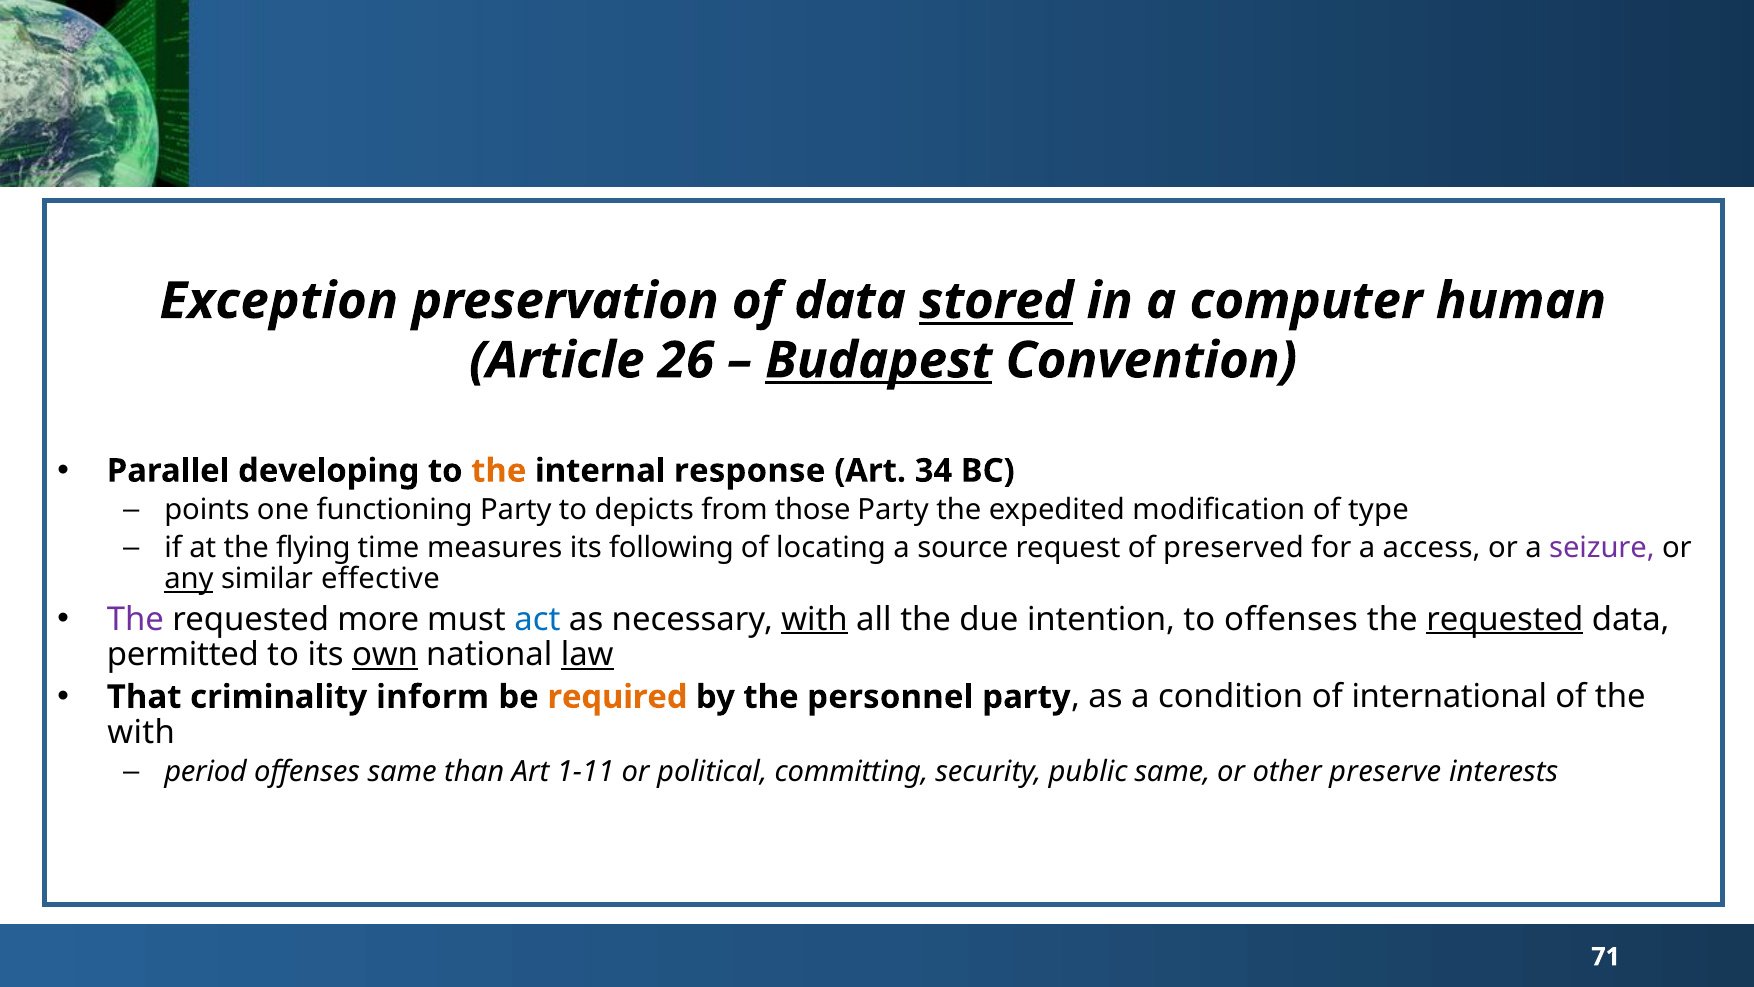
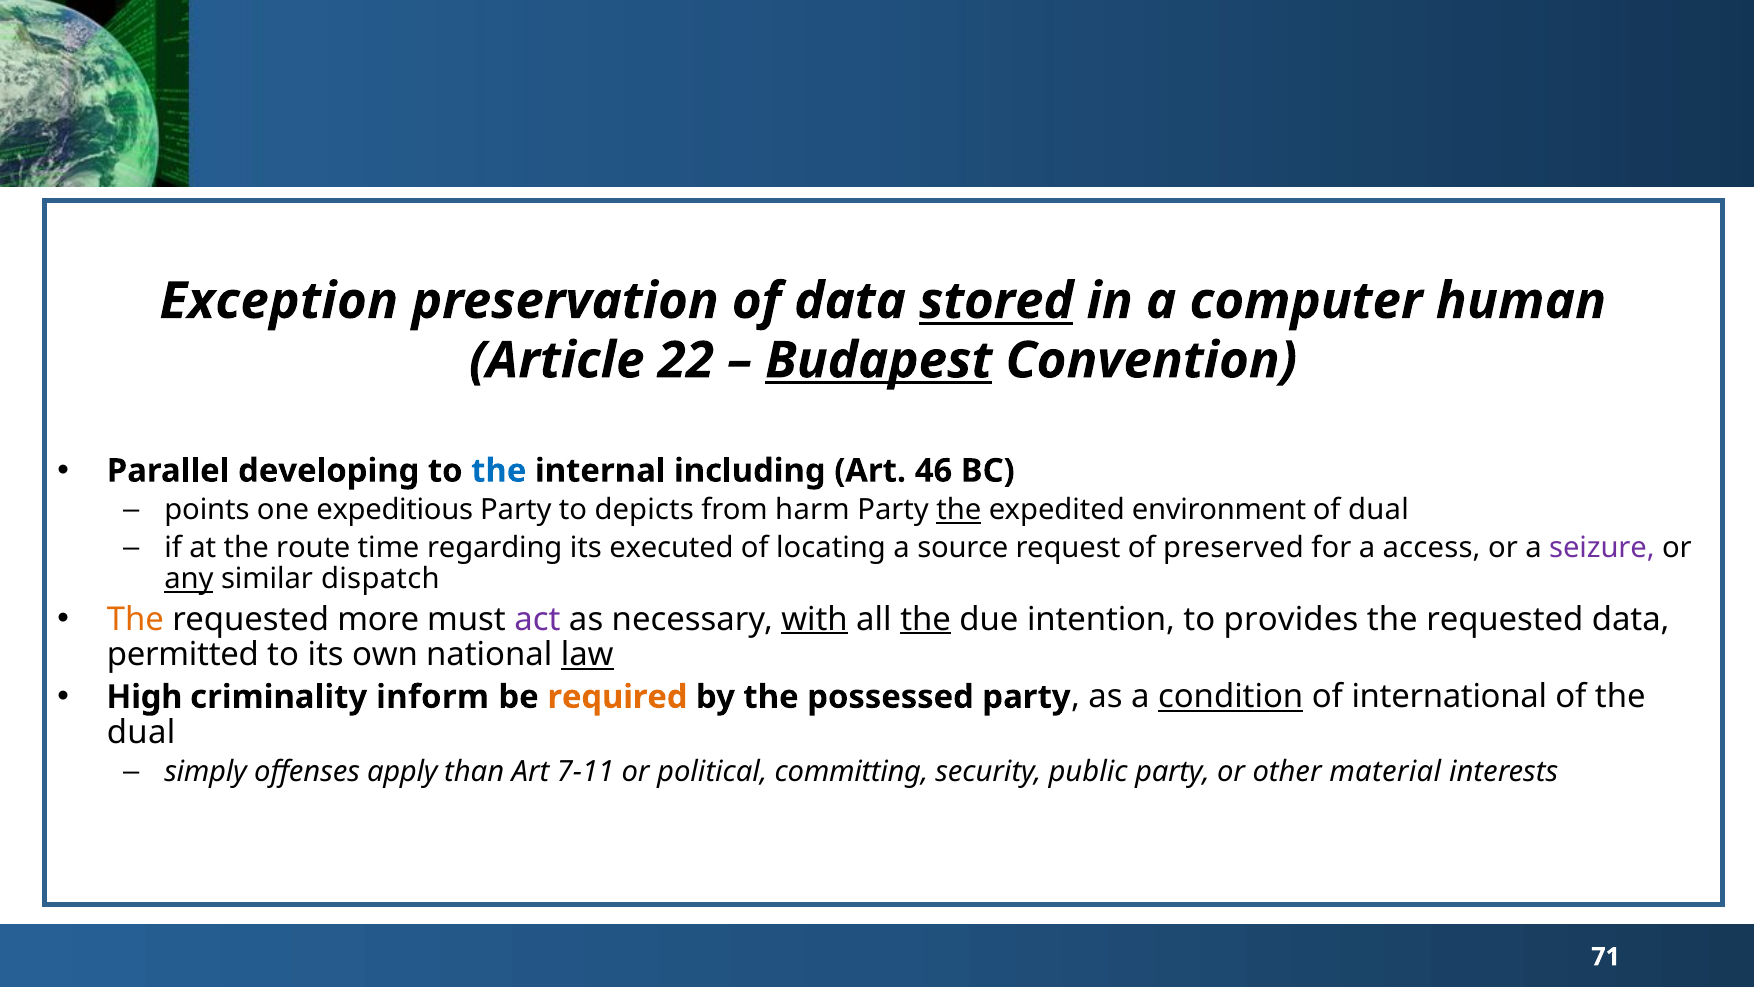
26: 26 -> 22
the at (499, 471) colour: orange -> blue
response: response -> including
34: 34 -> 46
functioning: functioning -> expeditious
those: those -> harm
the at (959, 510) underline: none -> present
modification: modification -> environment
of type: type -> dual
flying: flying -> route
measures: measures -> regarding
following: following -> executed
effective: effective -> dispatch
The at (135, 619) colour: purple -> orange
act colour: blue -> purple
the at (926, 619) underline: none -> present
to offenses: offenses -> provides
requested at (1505, 619) underline: present -> none
own underline: present -> none
That: That -> High
personnel: personnel -> possessed
condition underline: none -> present
with at (141, 732): with -> dual
period: period -> simply
offenses same: same -> apply
1-11: 1-11 -> 7-11
public same: same -> party
preserve: preserve -> material
